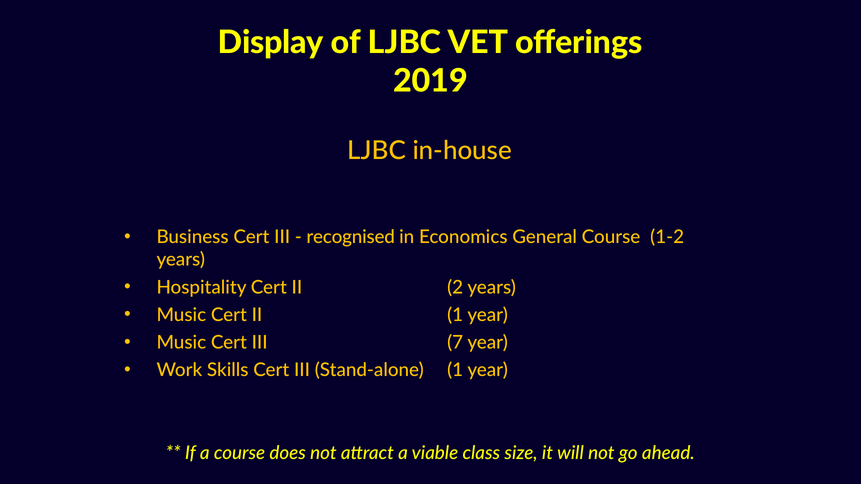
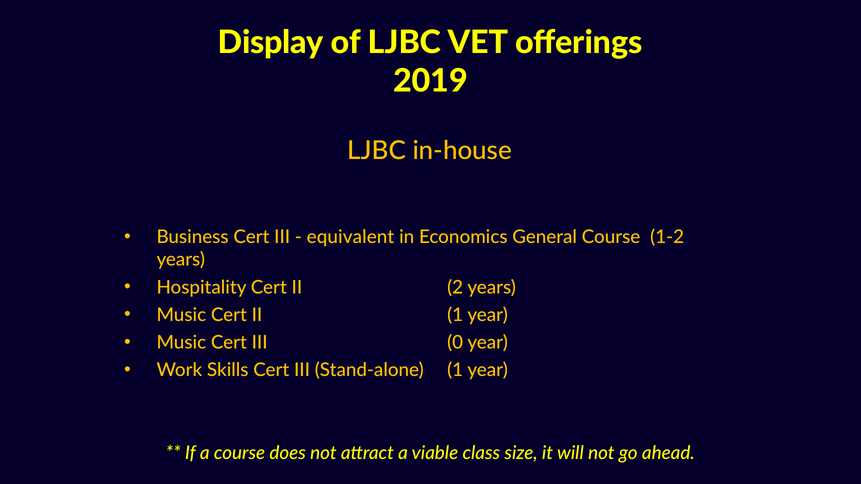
recognised: recognised -> equivalent
7: 7 -> 0
